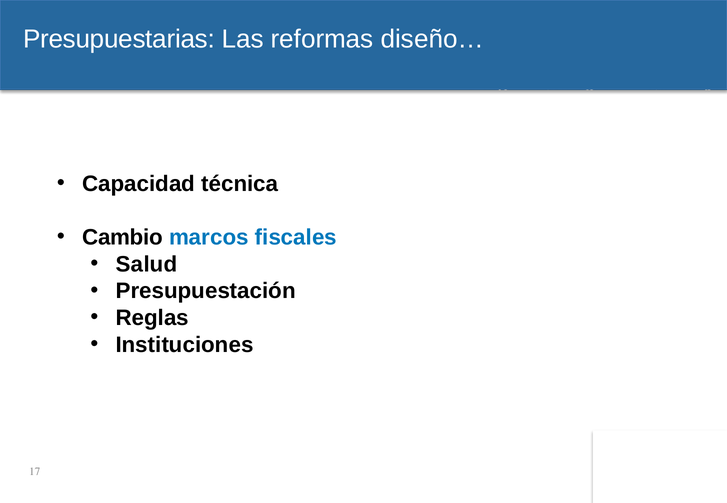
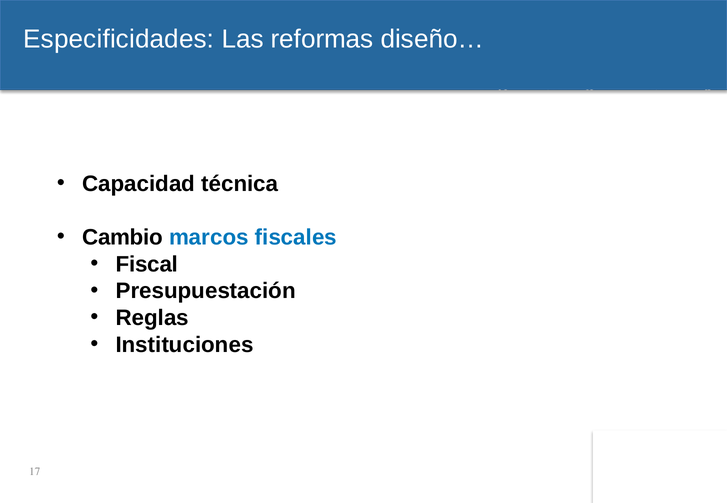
Presupuestarias: Presupuestarias -> Especificidades
Salud: Salud -> Fiscal
